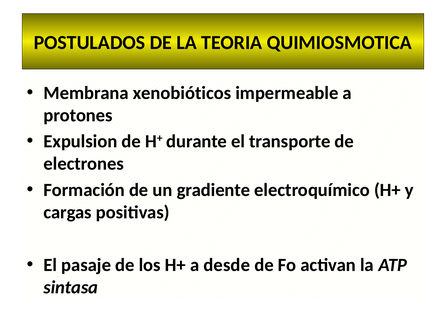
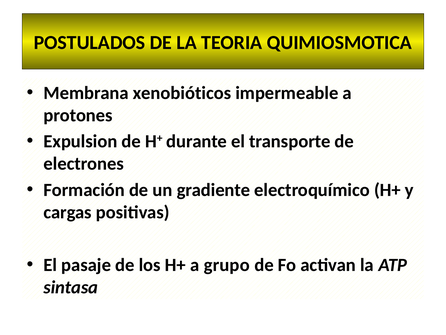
desde: desde -> grupo
